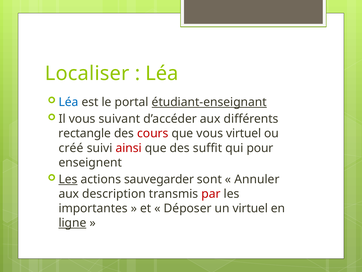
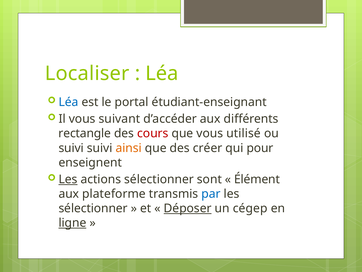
étudiant-enseignant underline: present -> none
vous virtuel: virtuel -> utilisé
créé at (71, 148): créé -> suivi
ainsi colour: red -> orange
suffit: suffit -> créer
actions sauvegarder: sauvegarder -> sélectionner
Annuler: Annuler -> Élément
description: description -> plateforme
par colour: red -> blue
importantes at (93, 208): importantes -> sélectionner
Déposer underline: none -> present
un virtuel: virtuel -> cégep
